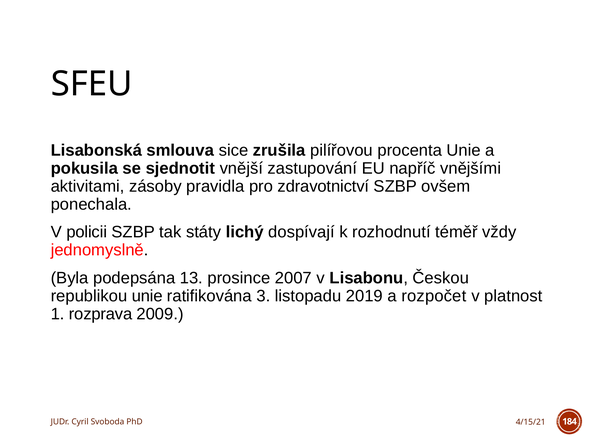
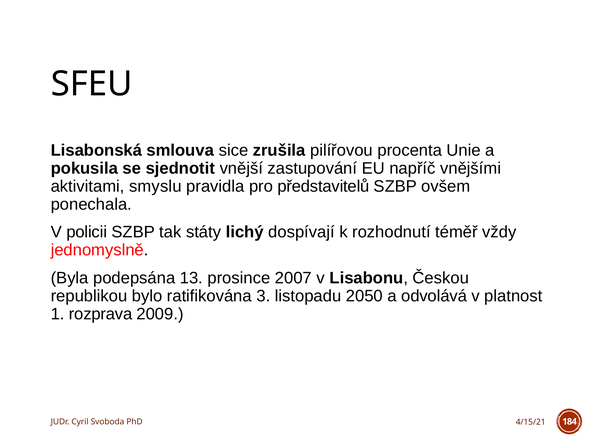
zásoby: zásoby -> smyslu
zdravotnictví: zdravotnictví -> představitelů
republikou unie: unie -> bylo
2019: 2019 -> 2050
rozpočet: rozpočet -> odvolává
